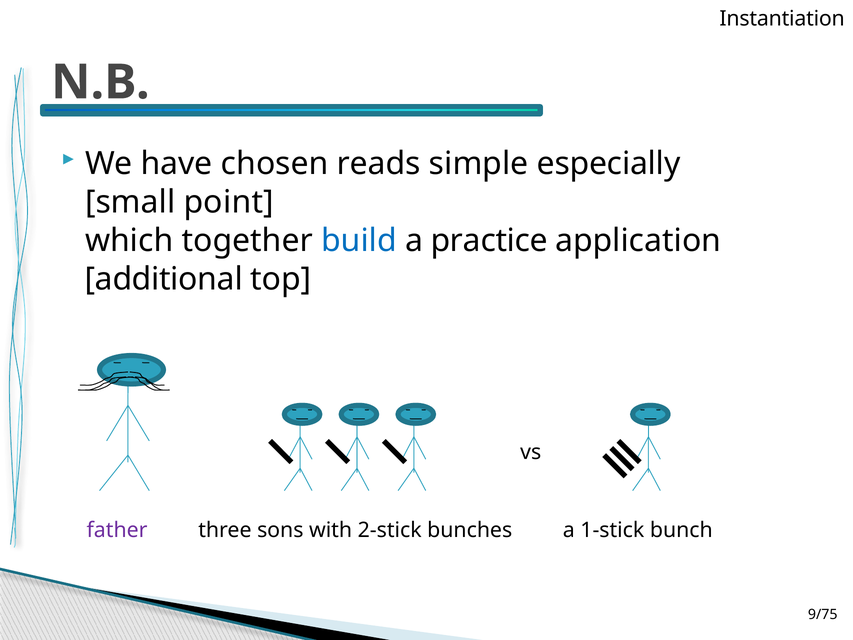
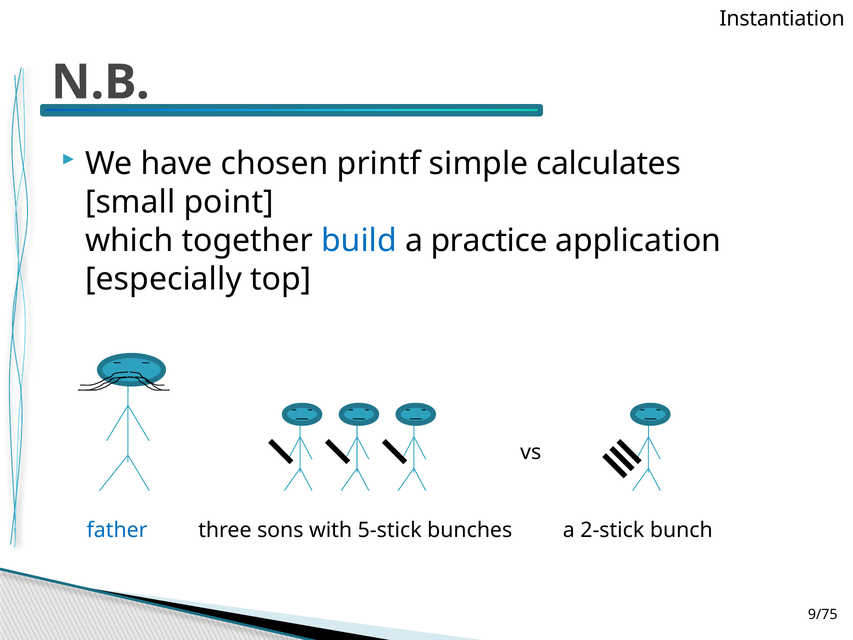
reads: reads -> printf
especially: especially -> calculates
additional: additional -> especially
father colour: purple -> blue
2-stick: 2-stick -> 5-stick
1-stick: 1-stick -> 2-stick
